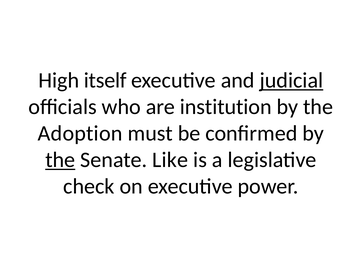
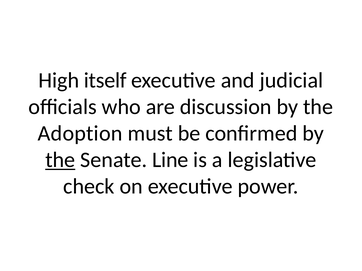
judicial underline: present -> none
institution: institution -> discussion
Like: Like -> Line
